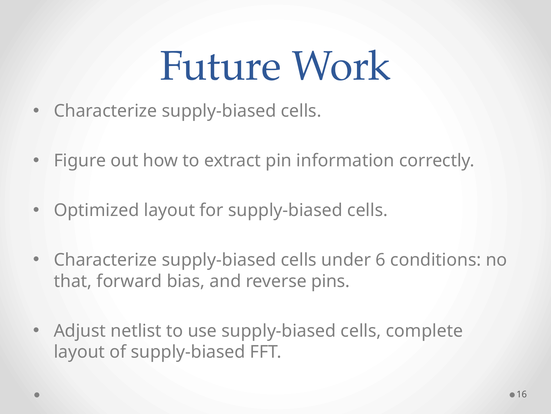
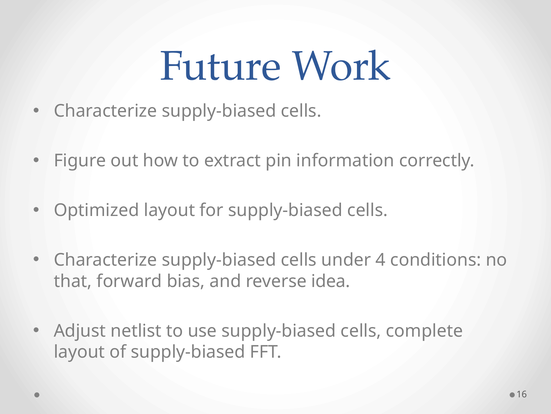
6: 6 -> 4
pins: pins -> idea
